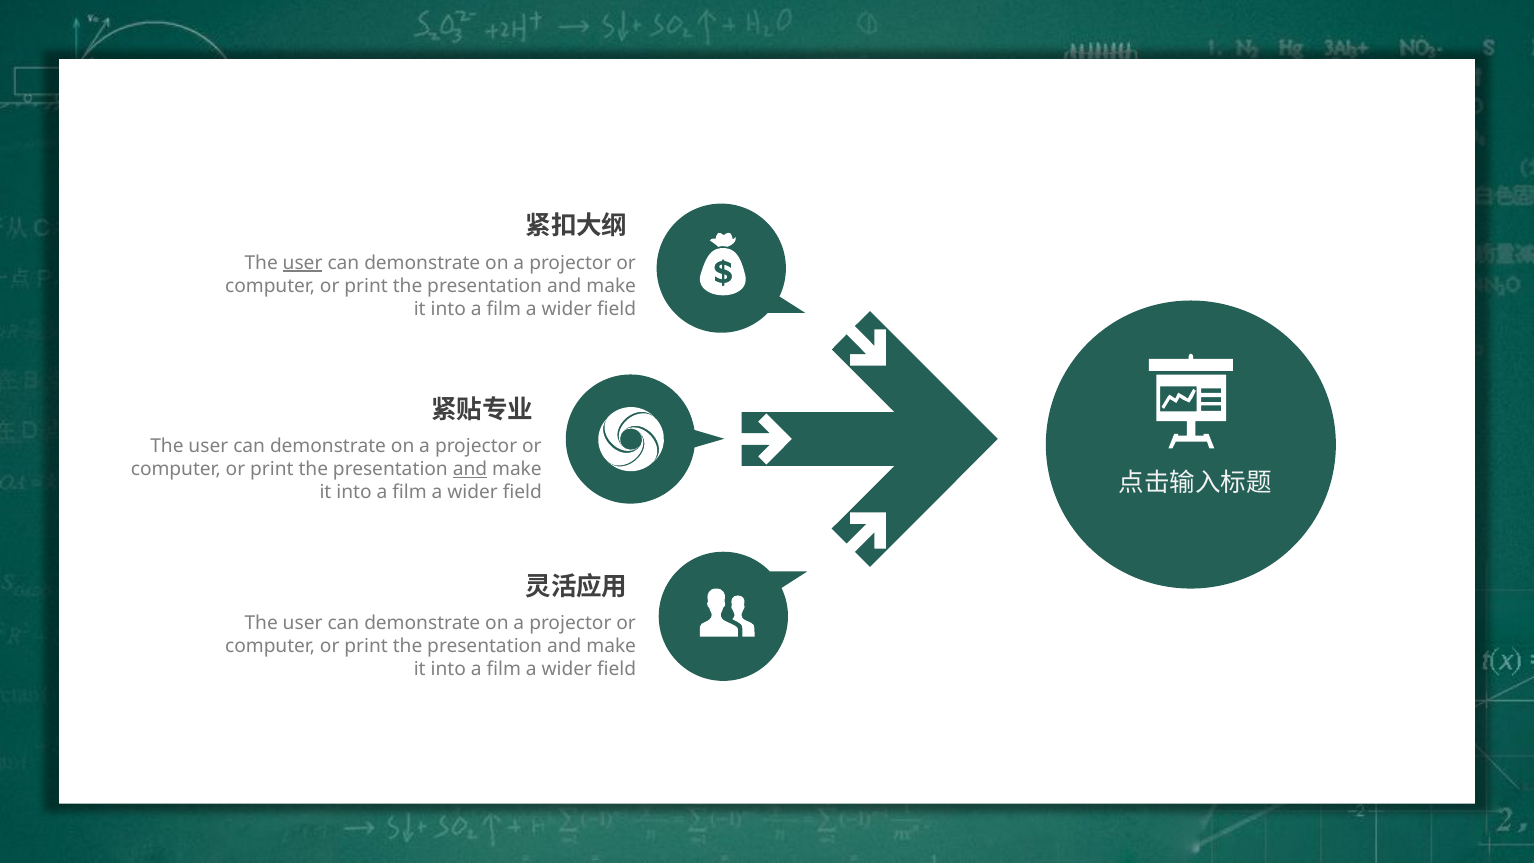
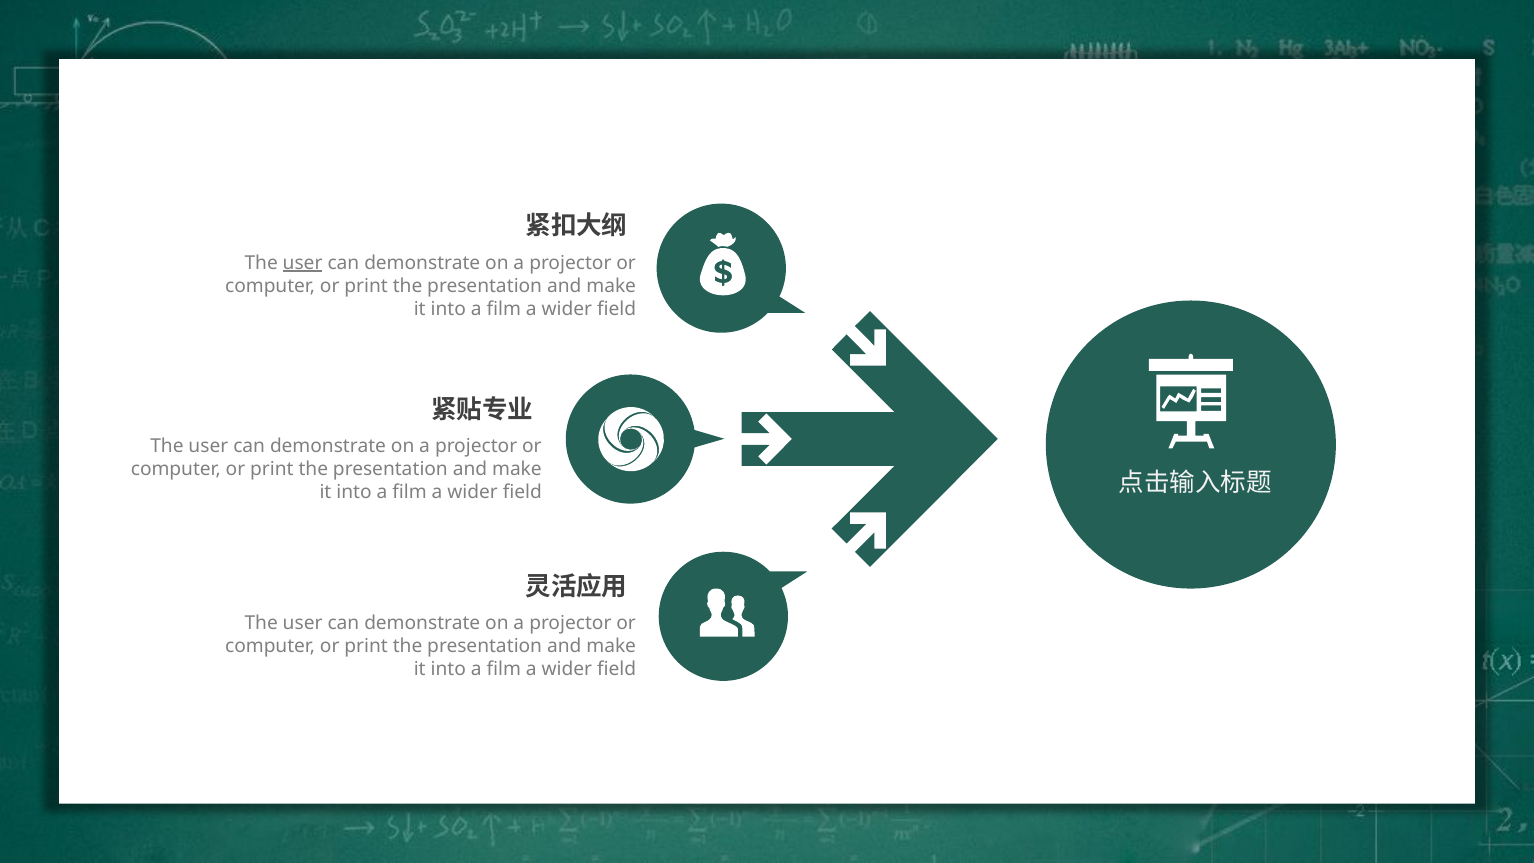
and at (470, 469) underline: present -> none
